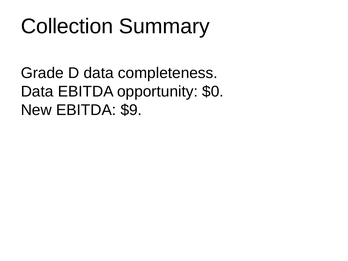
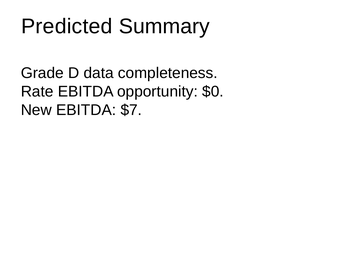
Collection: Collection -> Predicted
Data at (37, 92): Data -> Rate
$9: $9 -> $7
